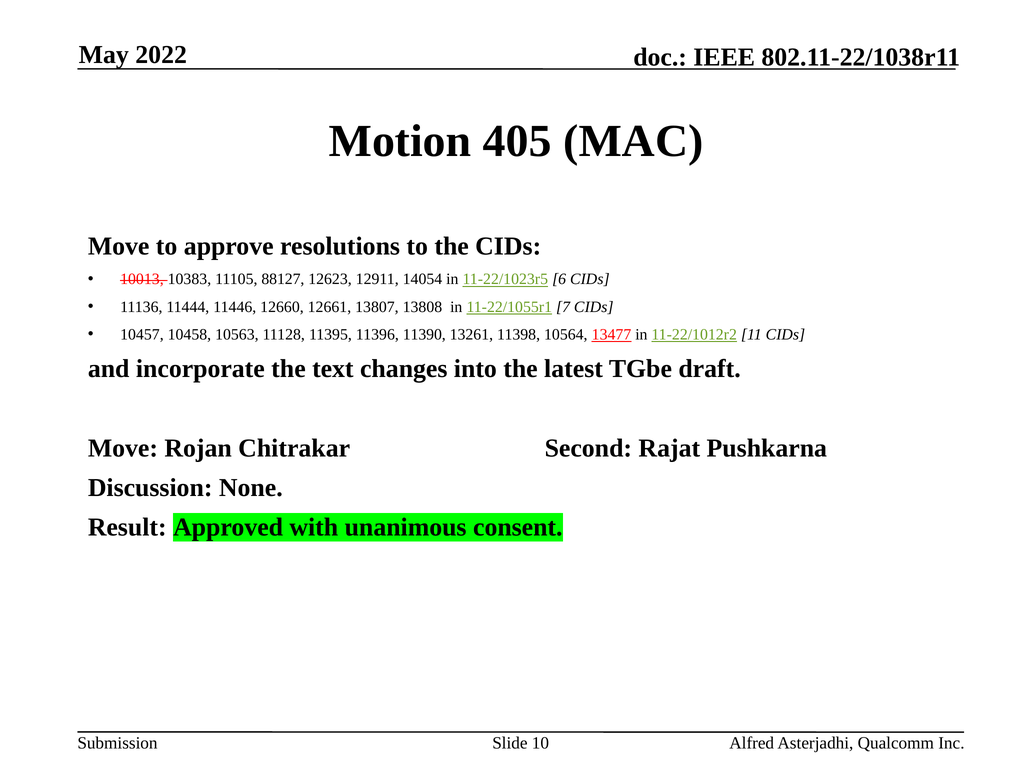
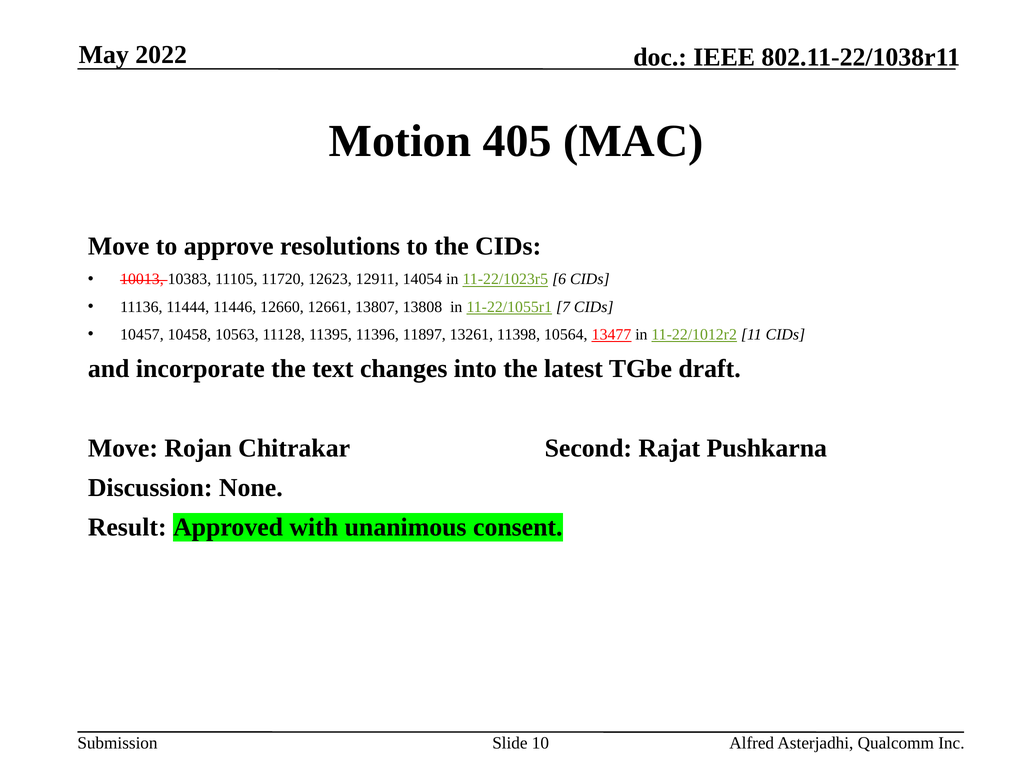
88127: 88127 -> 11720
11390: 11390 -> 11897
